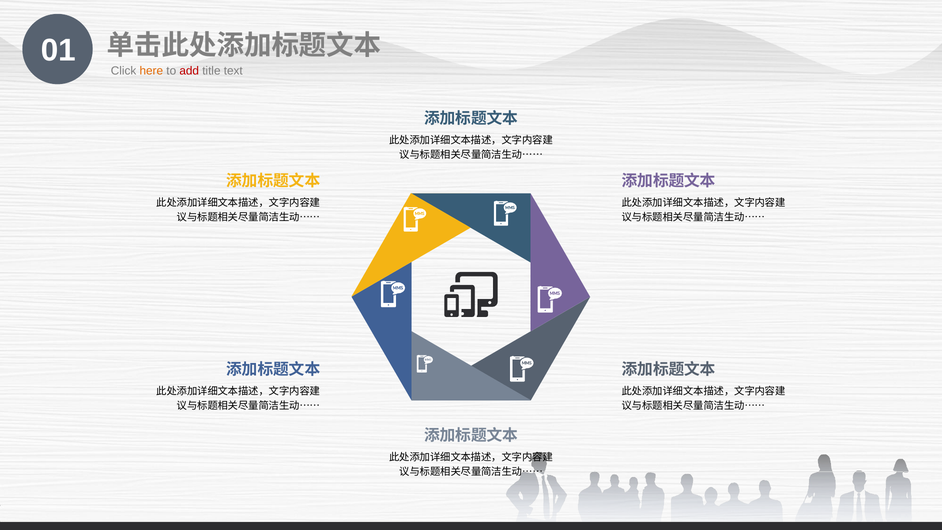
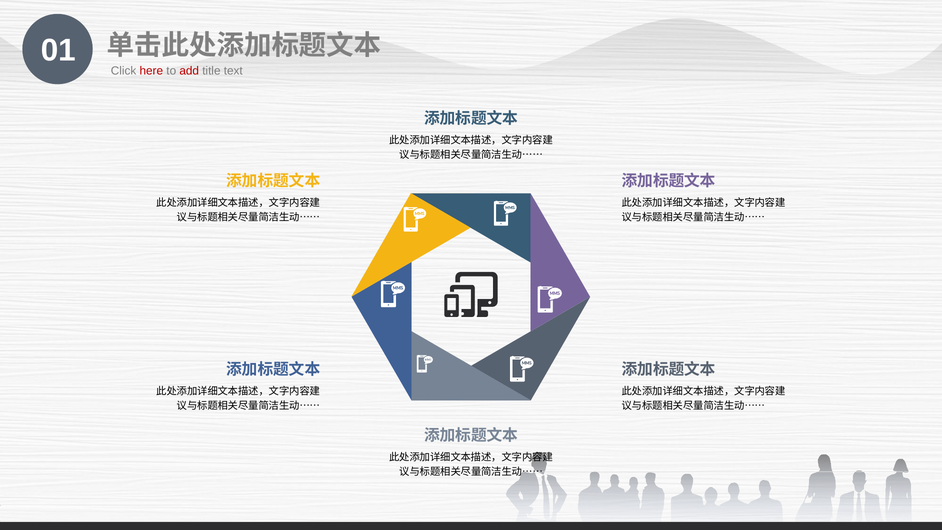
here colour: orange -> red
